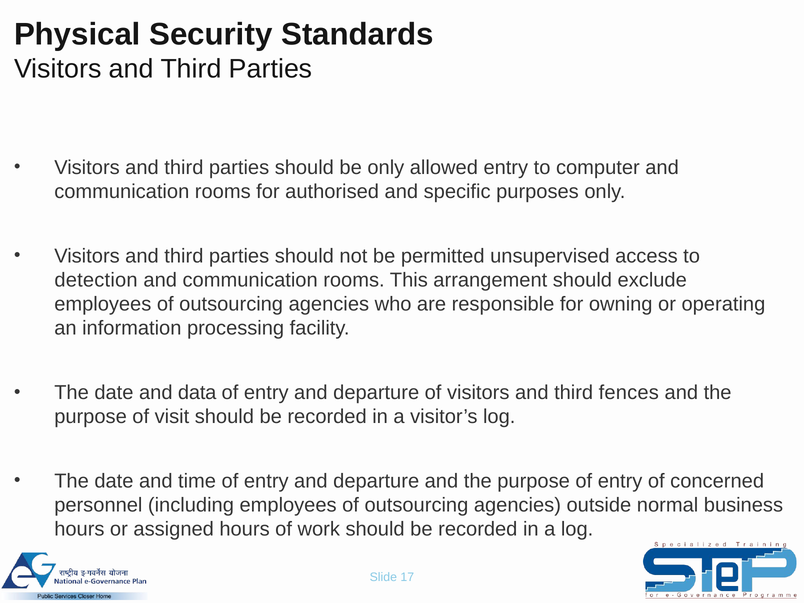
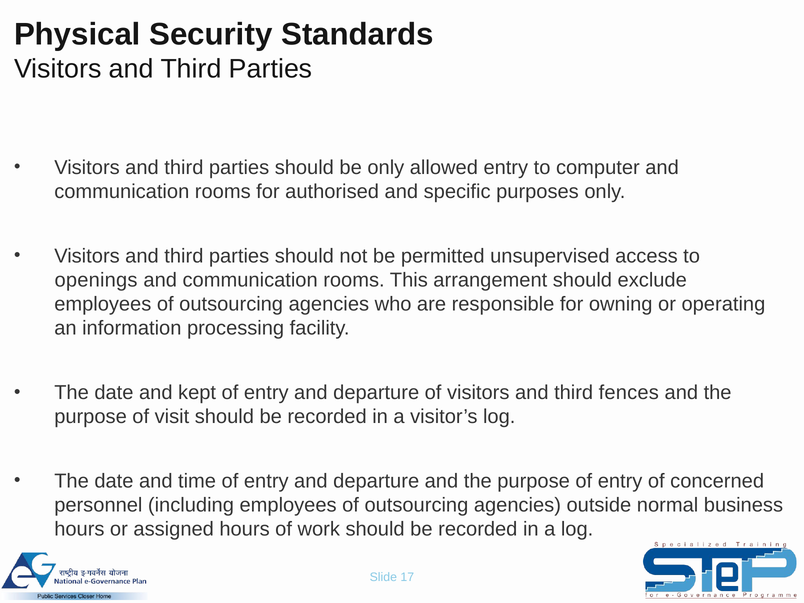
detection: detection -> openings
data: data -> kept
